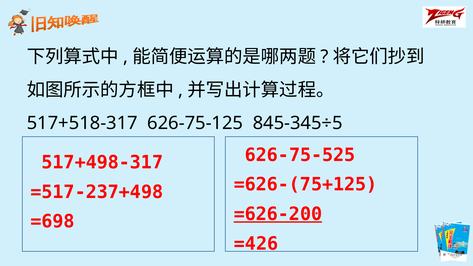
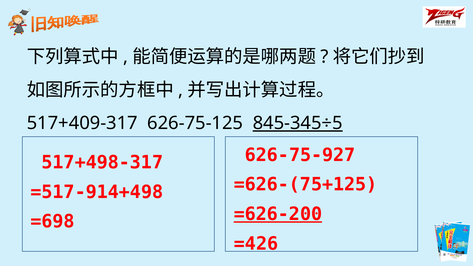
517+518-317: 517+518-317 -> 517+409-317
845-345÷5 underline: none -> present
626-75-525: 626-75-525 -> 626-75-927
=517-237+498: =517-237+498 -> =517-914+498
